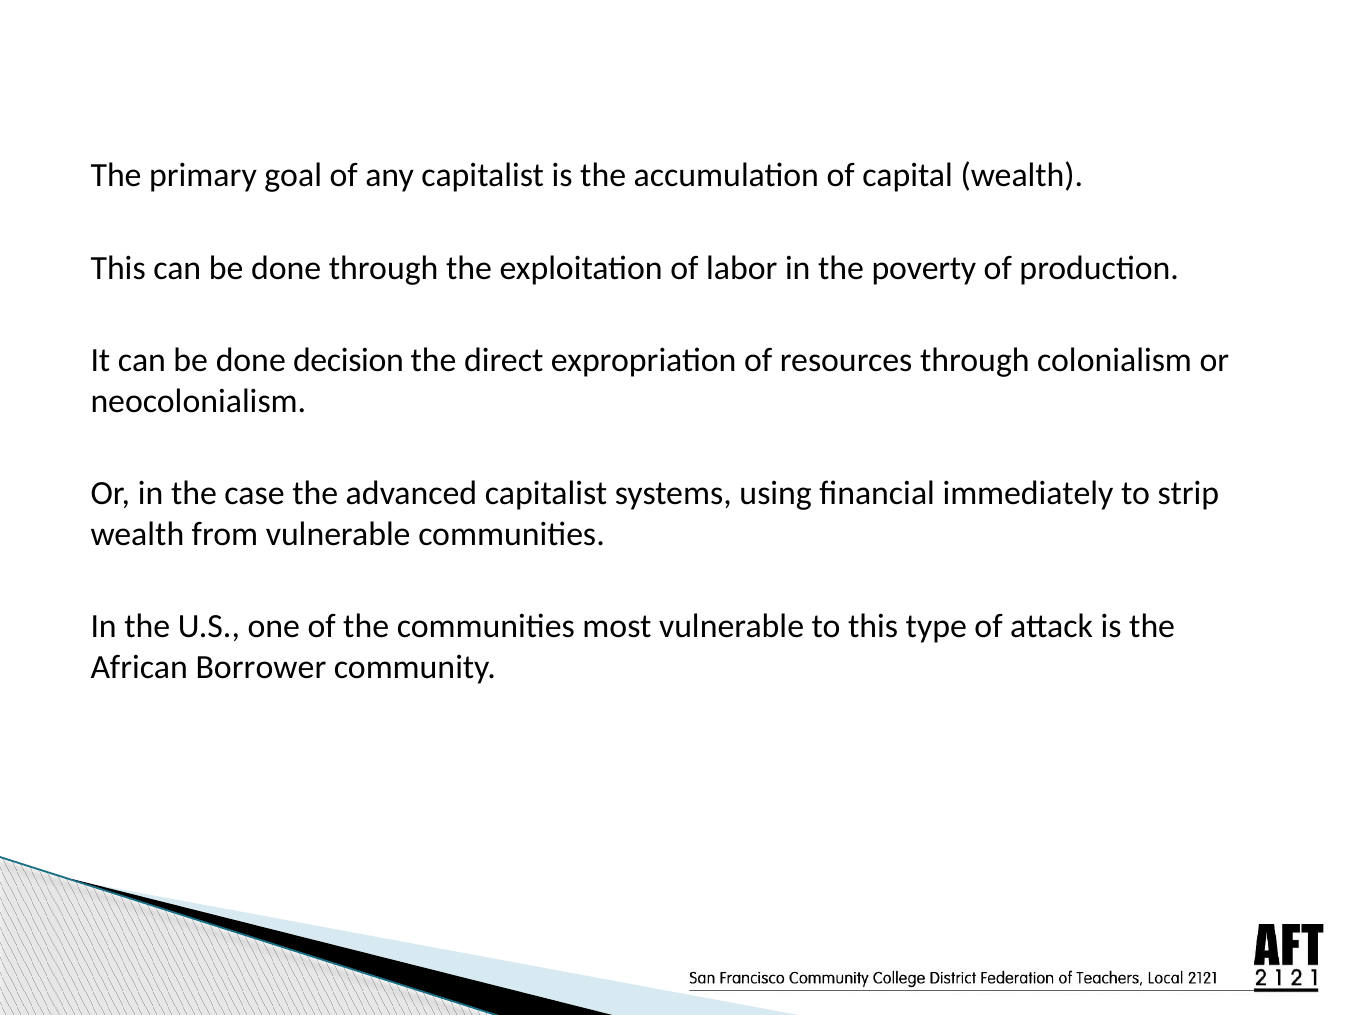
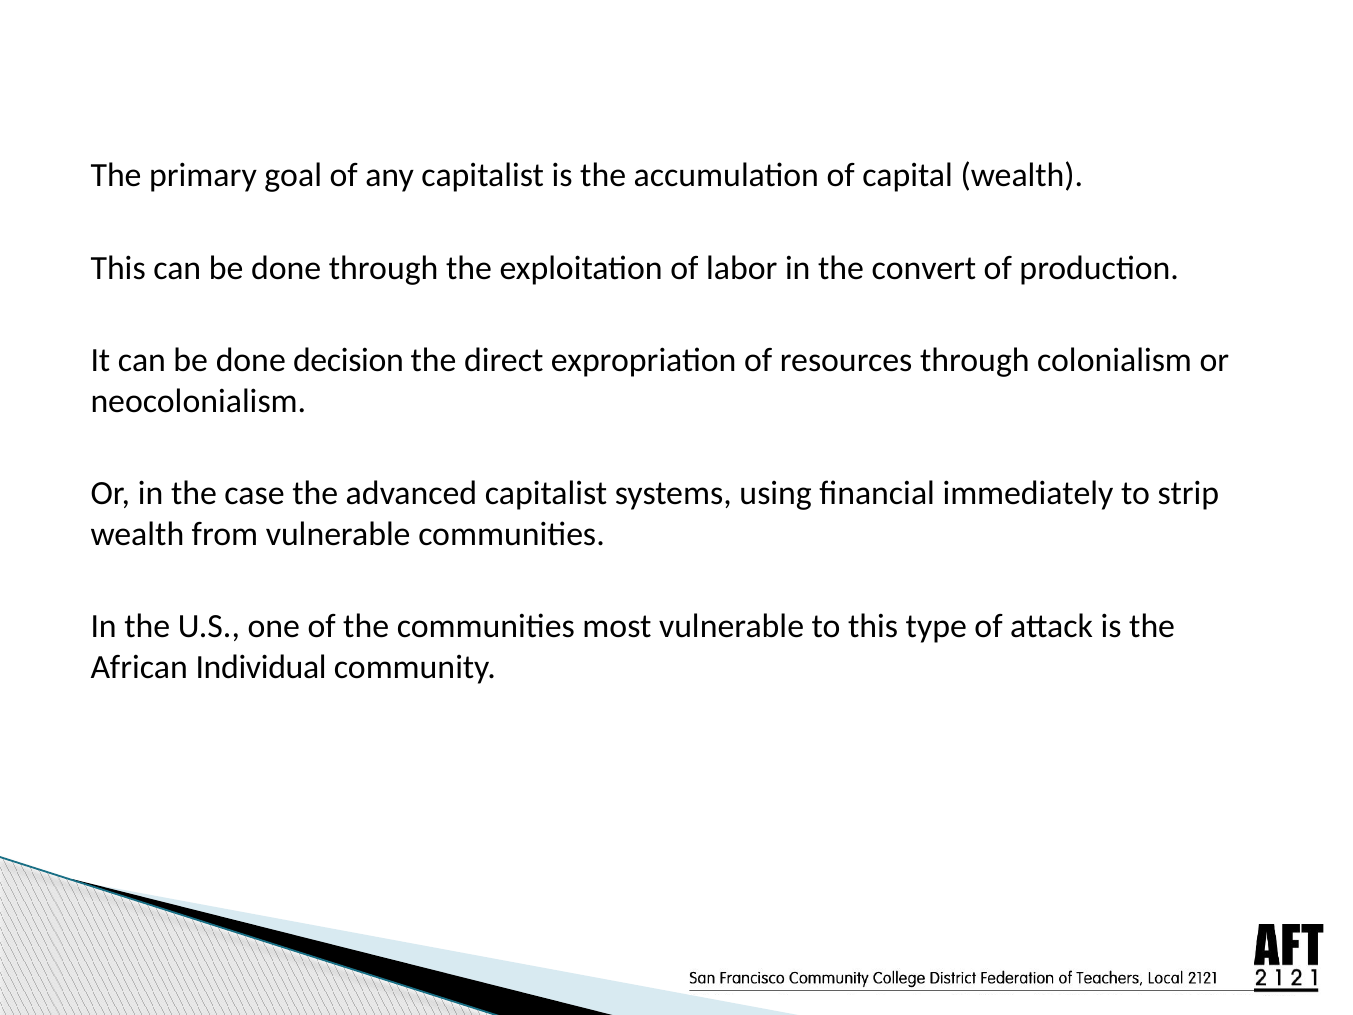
poverty: poverty -> convert
Borrower: Borrower -> Individual
